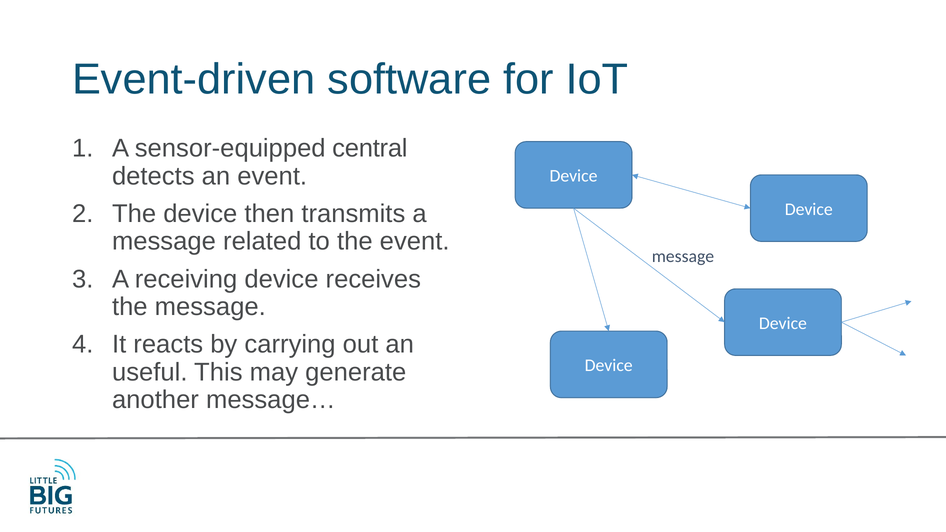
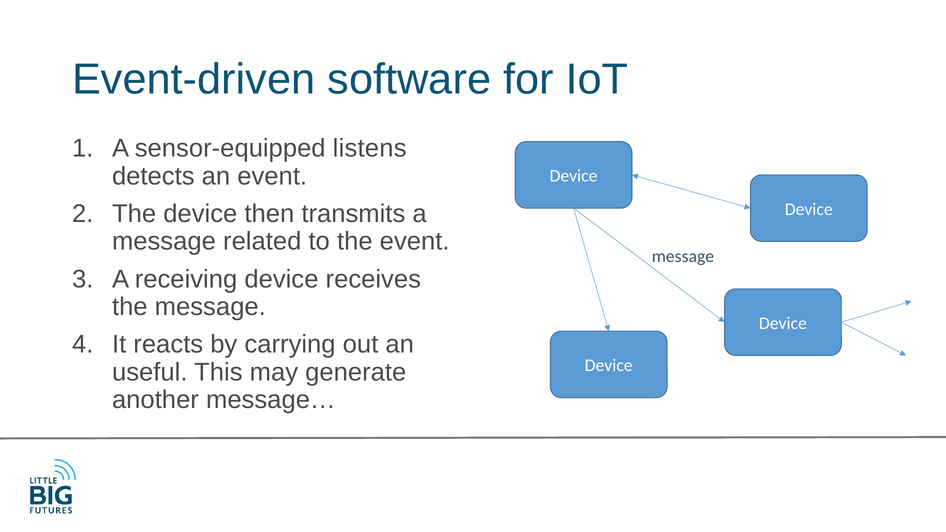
central: central -> listens
